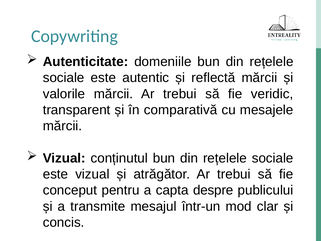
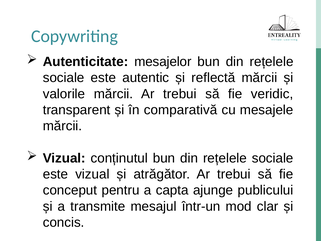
domeniile: domeniile -> mesajelor
despre: despre -> ajunge
